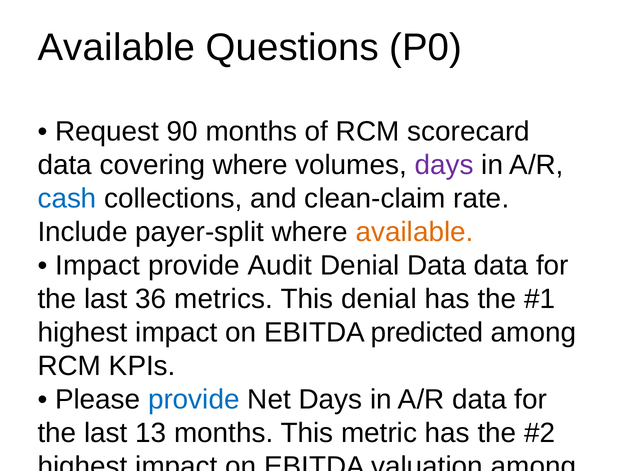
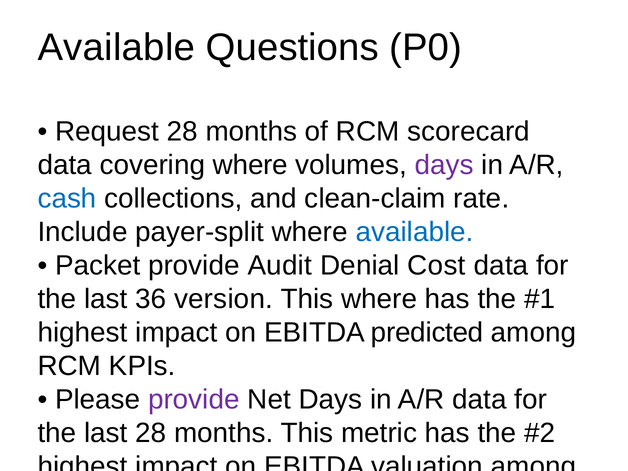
Request 90: 90 -> 28
available at (415, 232) colour: orange -> blue
Impact at (98, 266): Impact -> Packet
Denial Data: Data -> Cost
metrics: metrics -> version
This denial: denial -> where
provide at (194, 400) colour: blue -> purple
last 13: 13 -> 28
